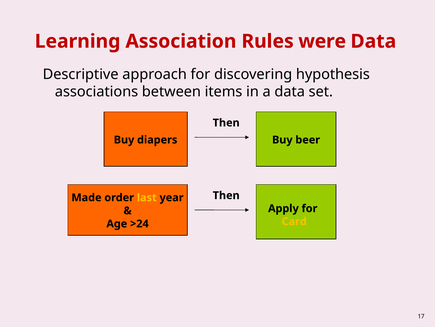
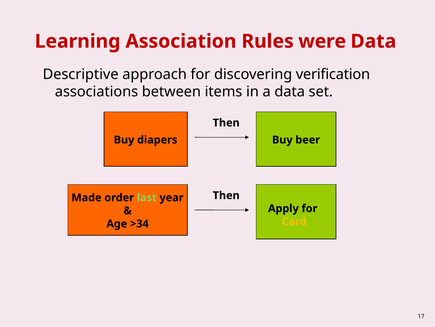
hypothesis: hypothesis -> verification
last colour: yellow -> light green
>24: >24 -> >34
